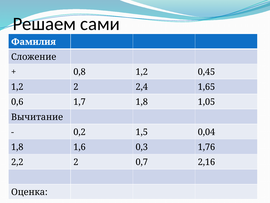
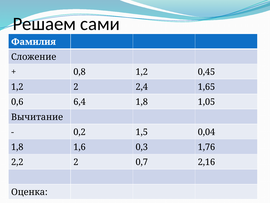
1,7: 1,7 -> 6,4
